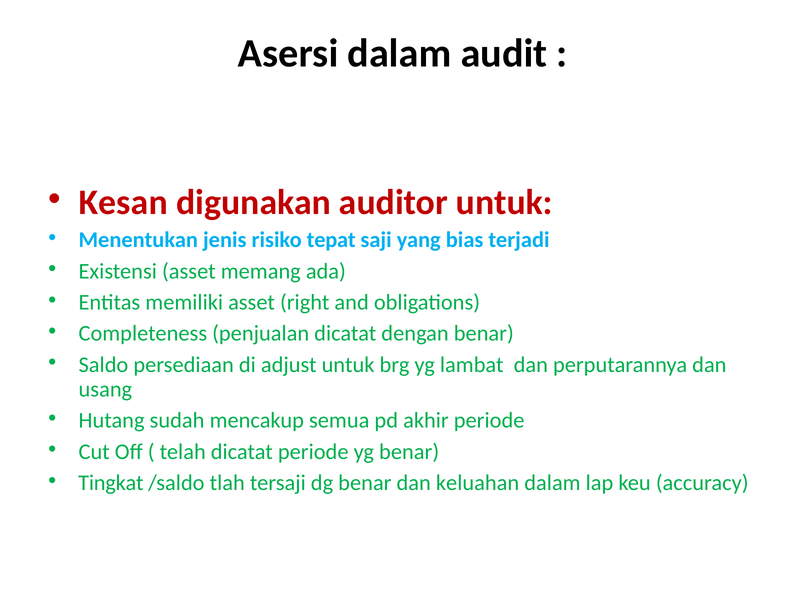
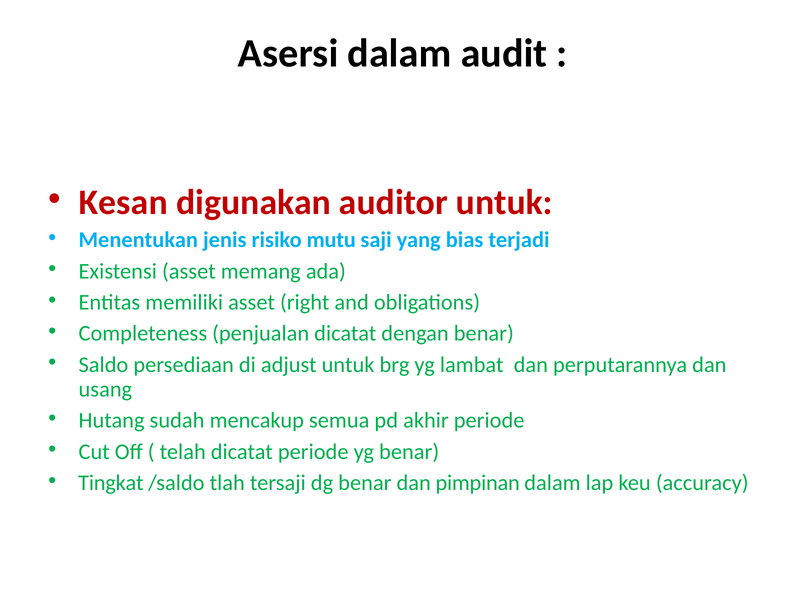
tepat: tepat -> mutu
keluahan: keluahan -> pimpinan
